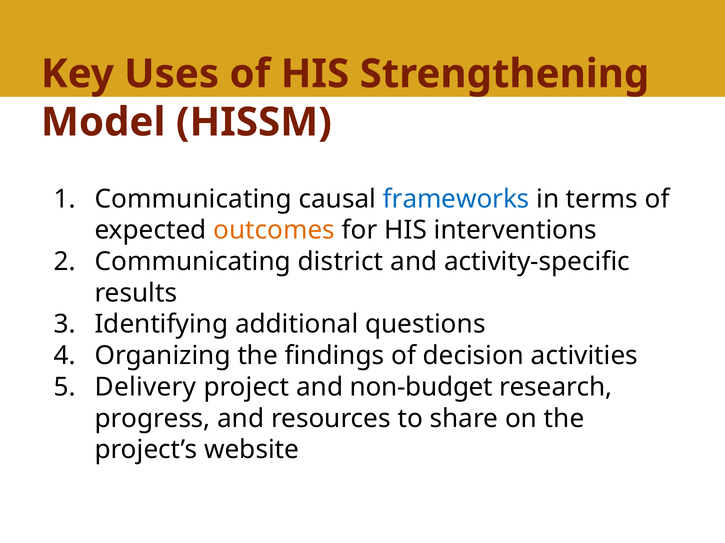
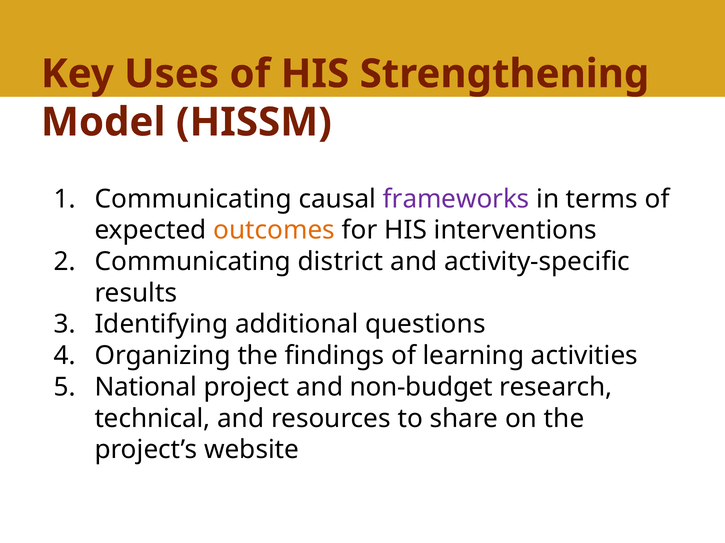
frameworks colour: blue -> purple
decision: decision -> learning
Delivery: Delivery -> National
progress: progress -> technical
